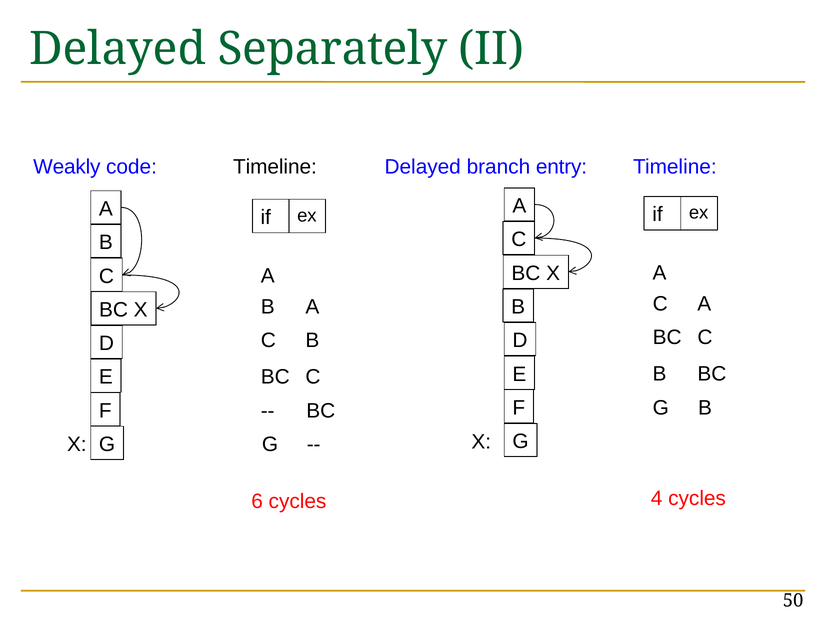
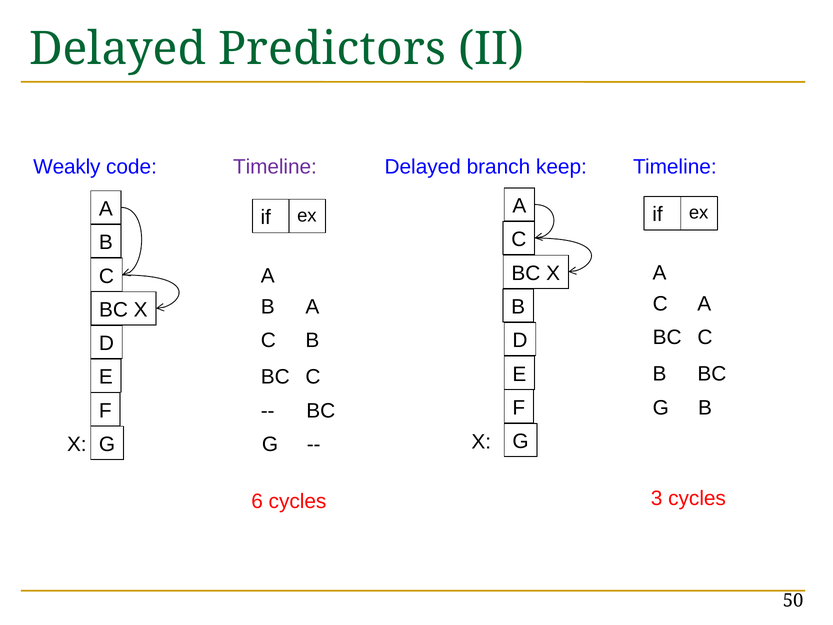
Separately: Separately -> Predictors
Timeline at (275, 167) colour: black -> purple
entry: entry -> keep
4: 4 -> 3
